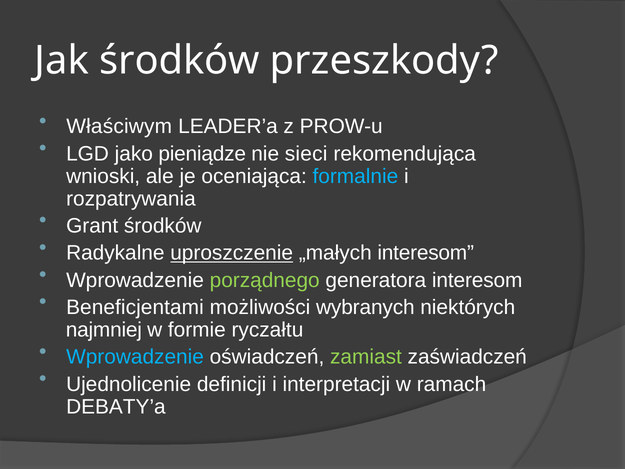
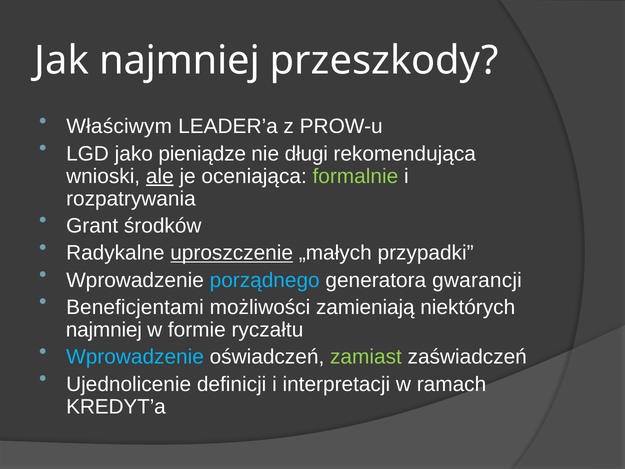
Jak środków: środków -> najmniej
sieci: sieci -> długi
ale underline: none -> present
formalnie colour: light blue -> light green
„małych interesom: interesom -> przypadki
porządnego colour: light green -> light blue
generatora interesom: interesom -> gwarancji
wybranych: wybranych -> zamieniają
DEBATY’a: DEBATY’a -> KREDYT’a
